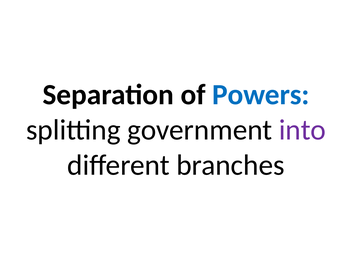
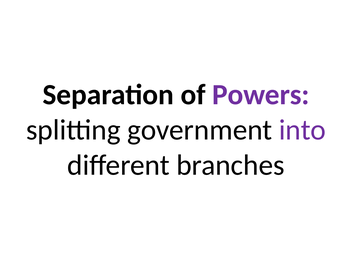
Powers colour: blue -> purple
